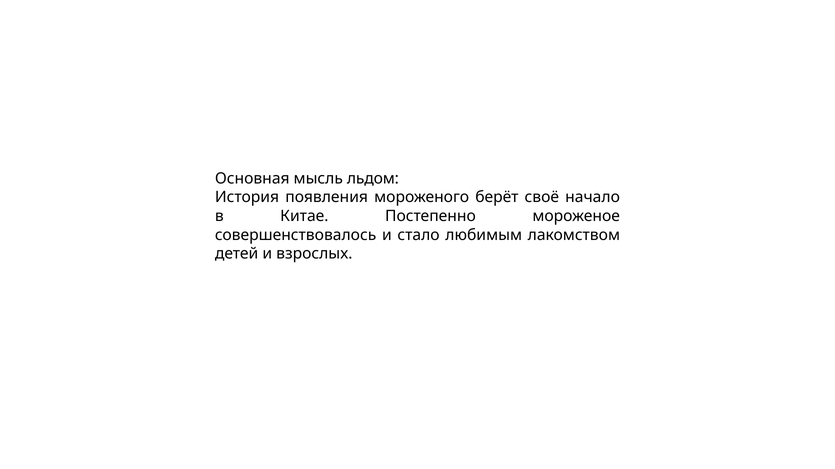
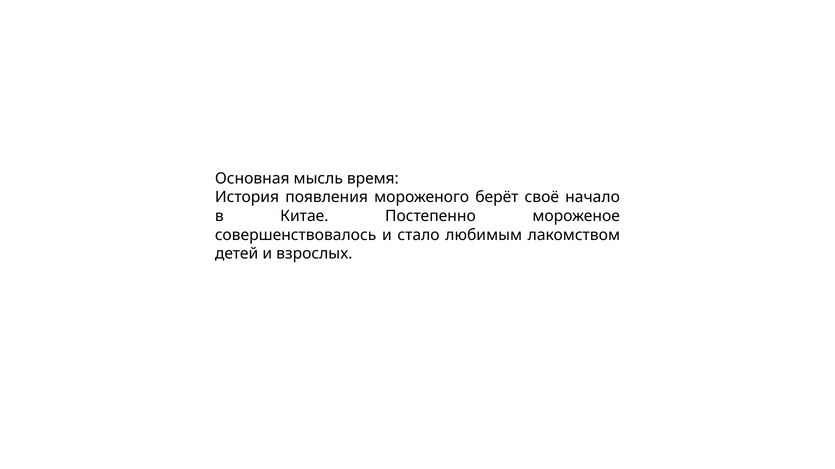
льдом: льдом -> время
